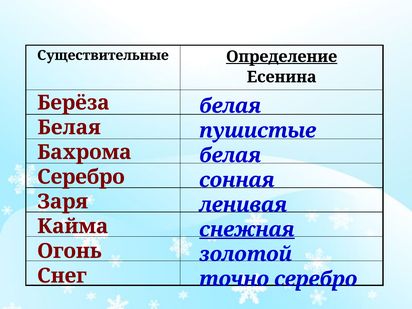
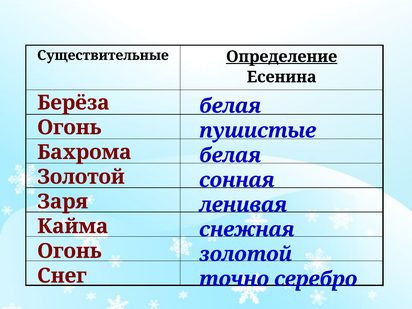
Белая at (69, 127): Белая -> Огонь
Серебро at (81, 177): Серебро -> Золотой
снежная underline: present -> none
